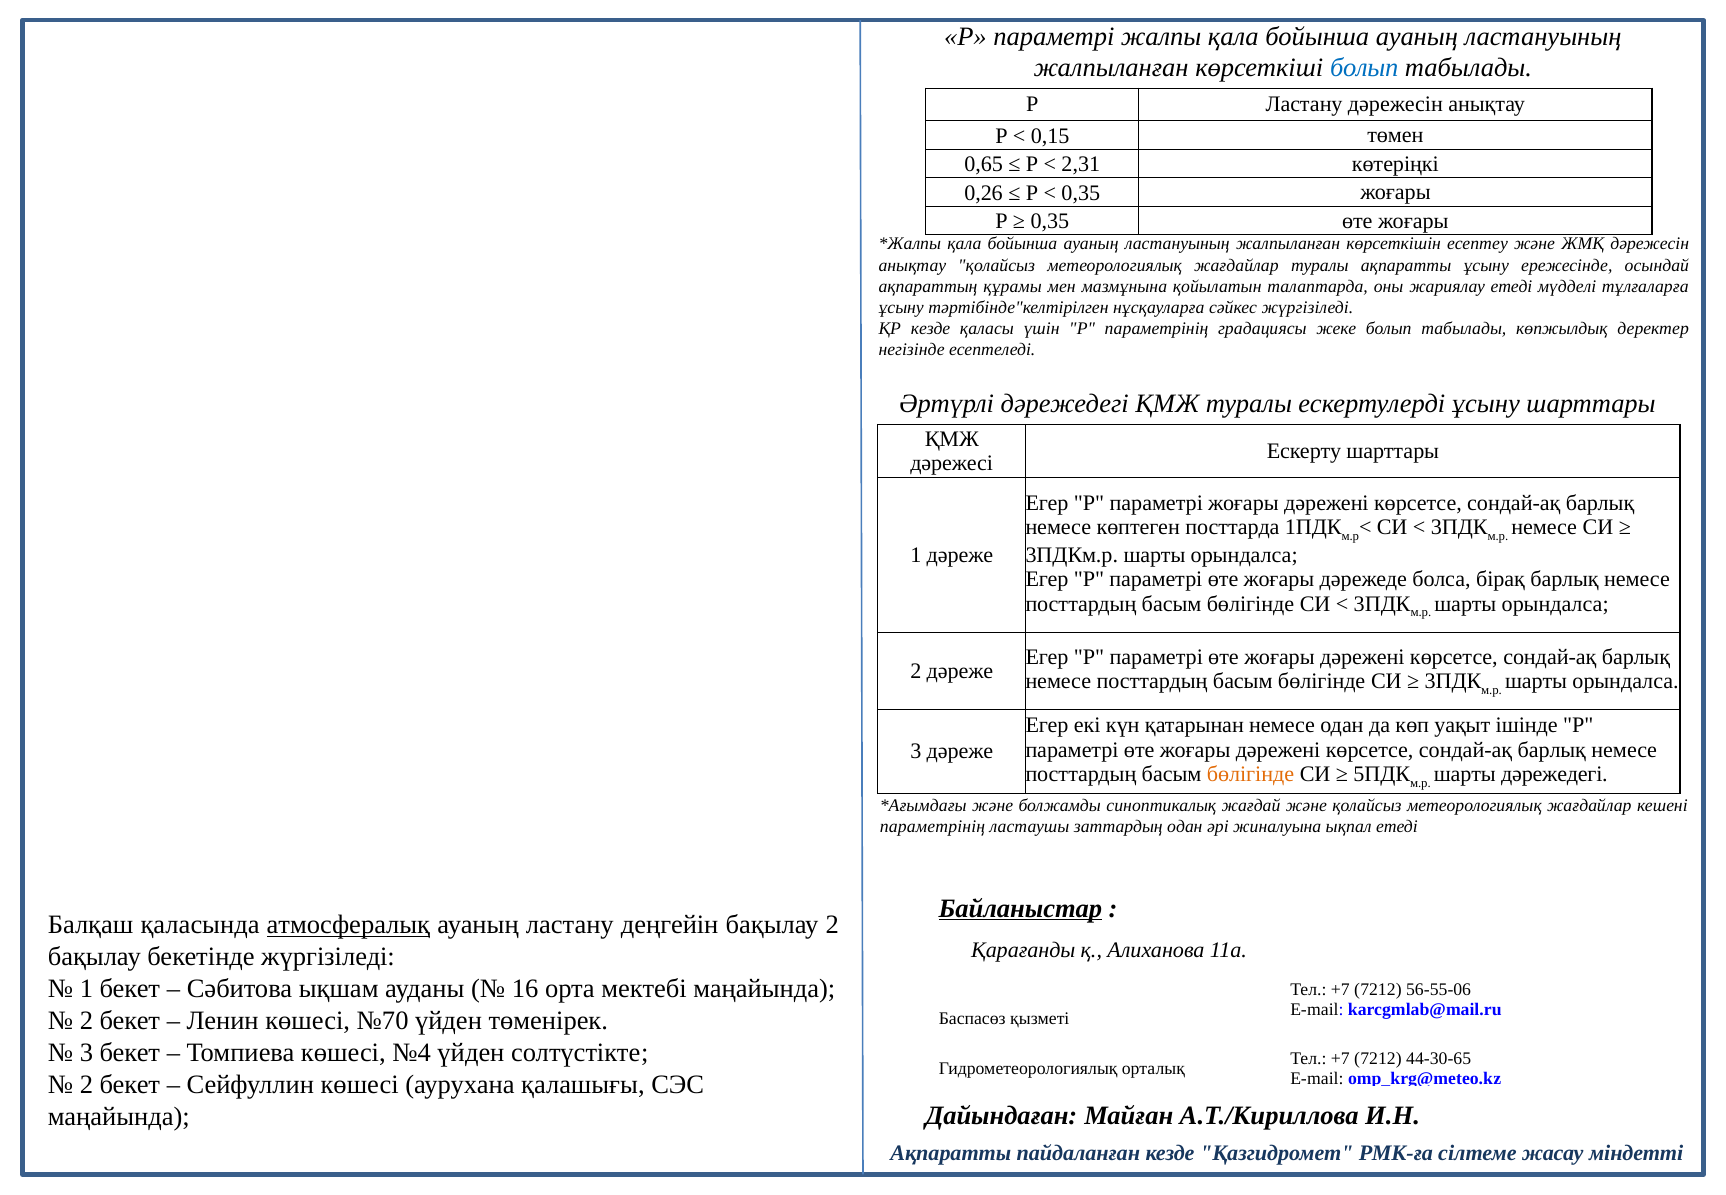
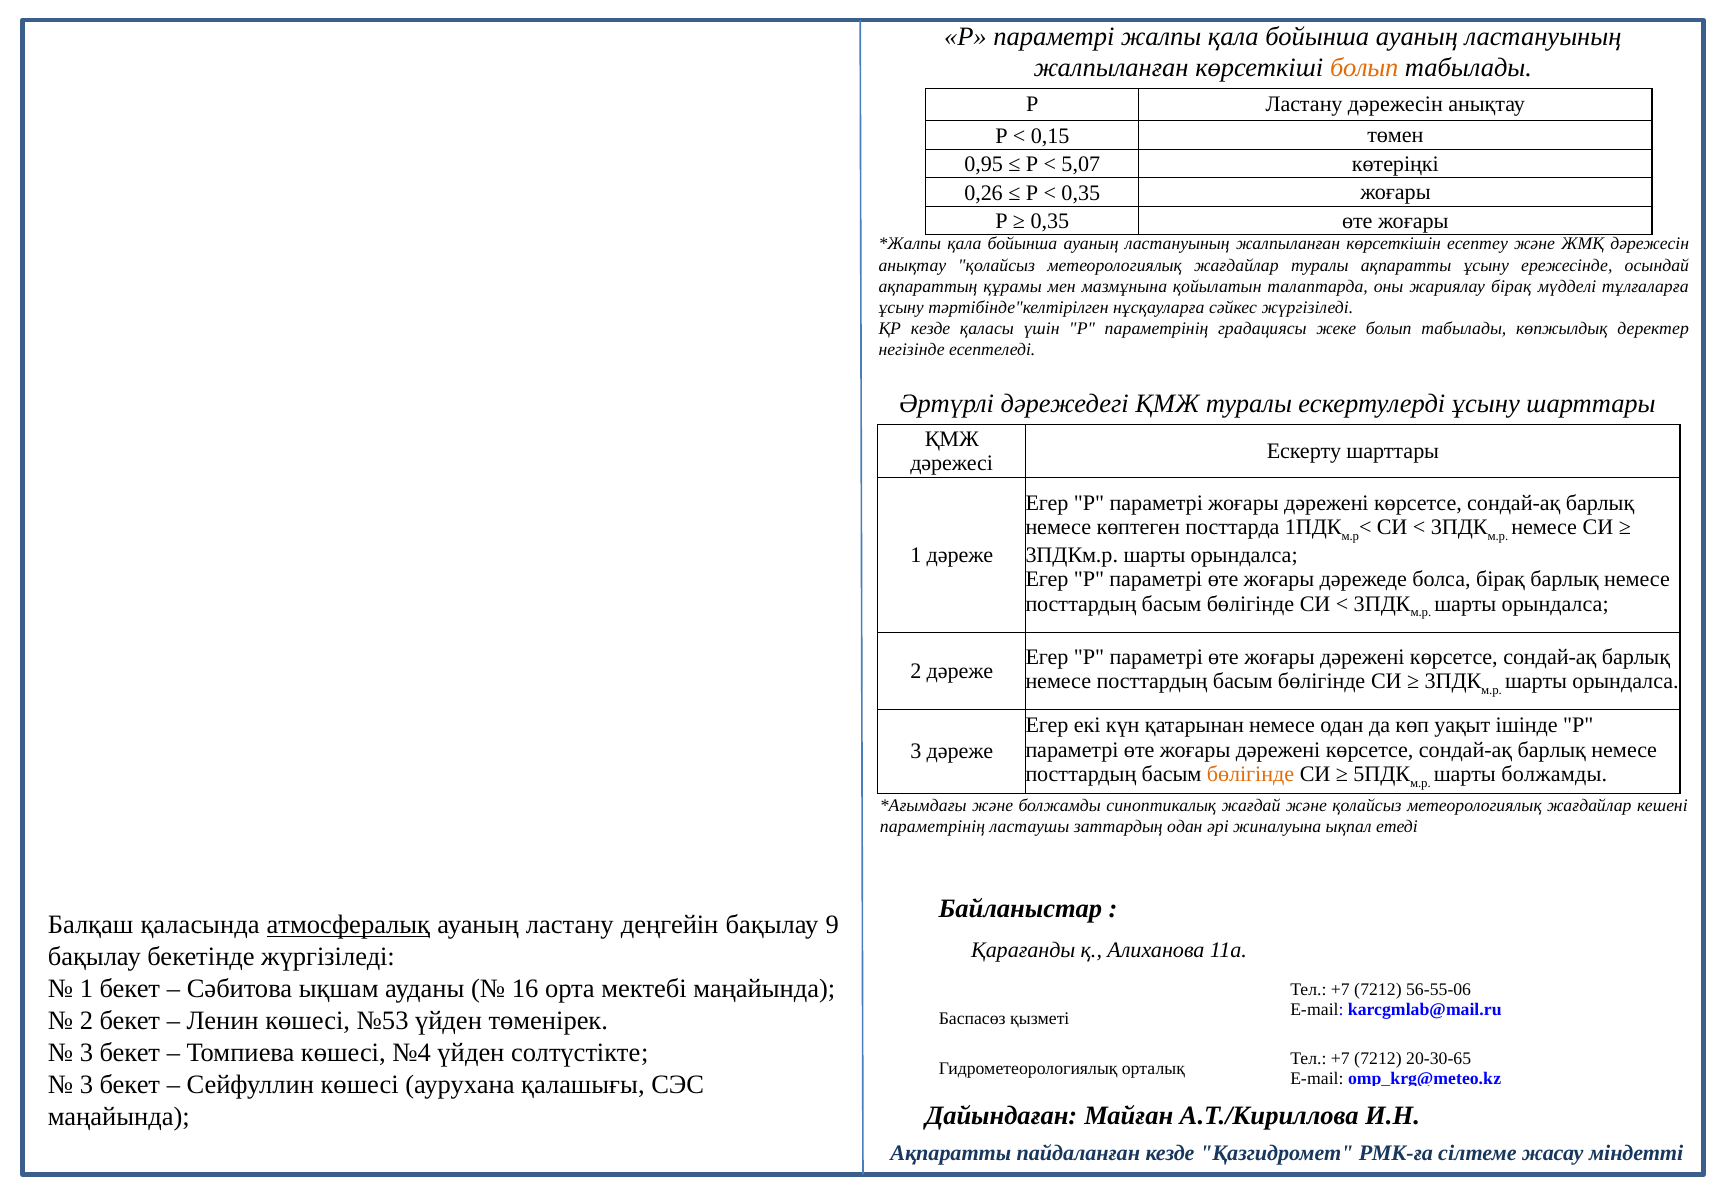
болып at (1364, 68) colour: blue -> orange
0,65: 0,65 -> 0,95
2,31: 2,31 -> 5,07
жариялау етеді: етеді -> бірақ
шарты дәрежедегі: дәрежедегі -> болжамды
Байланыстар underline: present -> none
бақылау 2: 2 -> 9
№70: №70 -> №53
44-30-65: 44-30-65 -> 20-30-65
2 at (86, 1084): 2 -> 3
